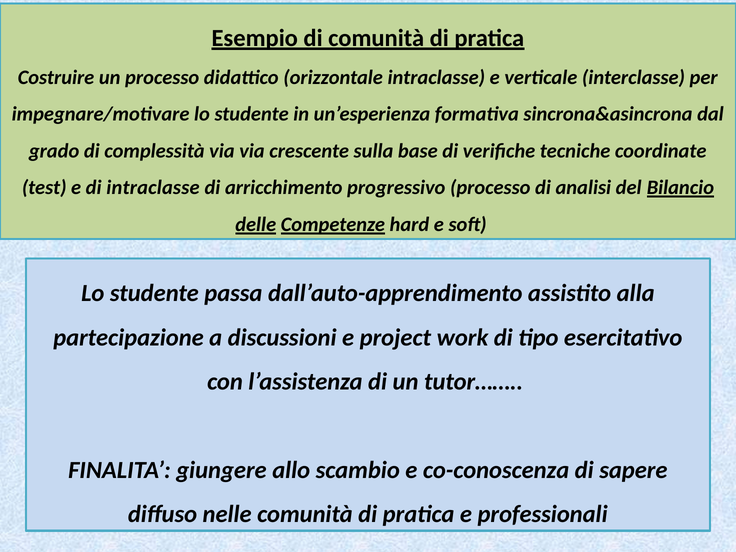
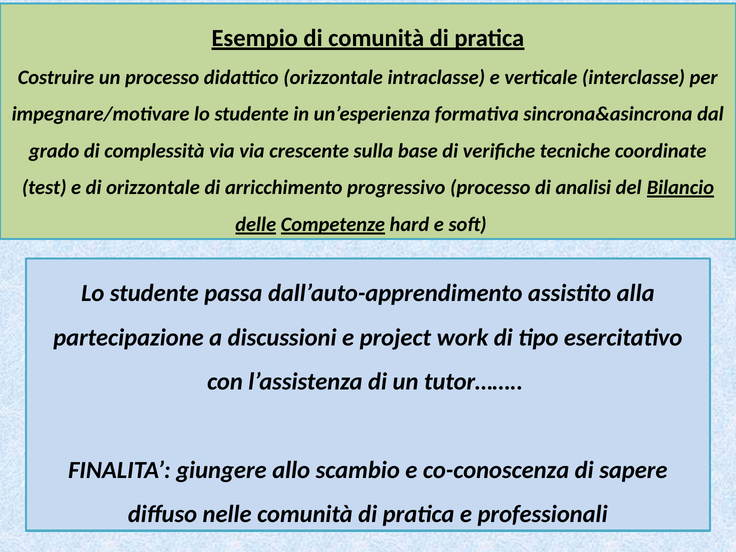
di intraclasse: intraclasse -> orizzontale
